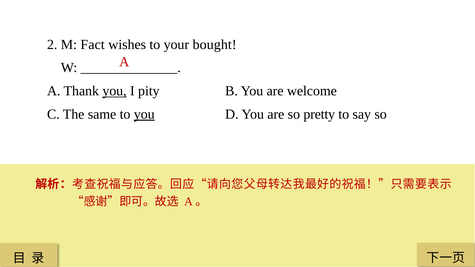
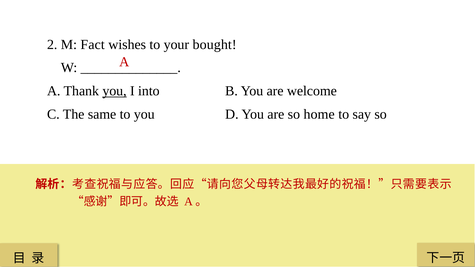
pity: pity -> into
you at (144, 114) underline: present -> none
pretty: pretty -> home
